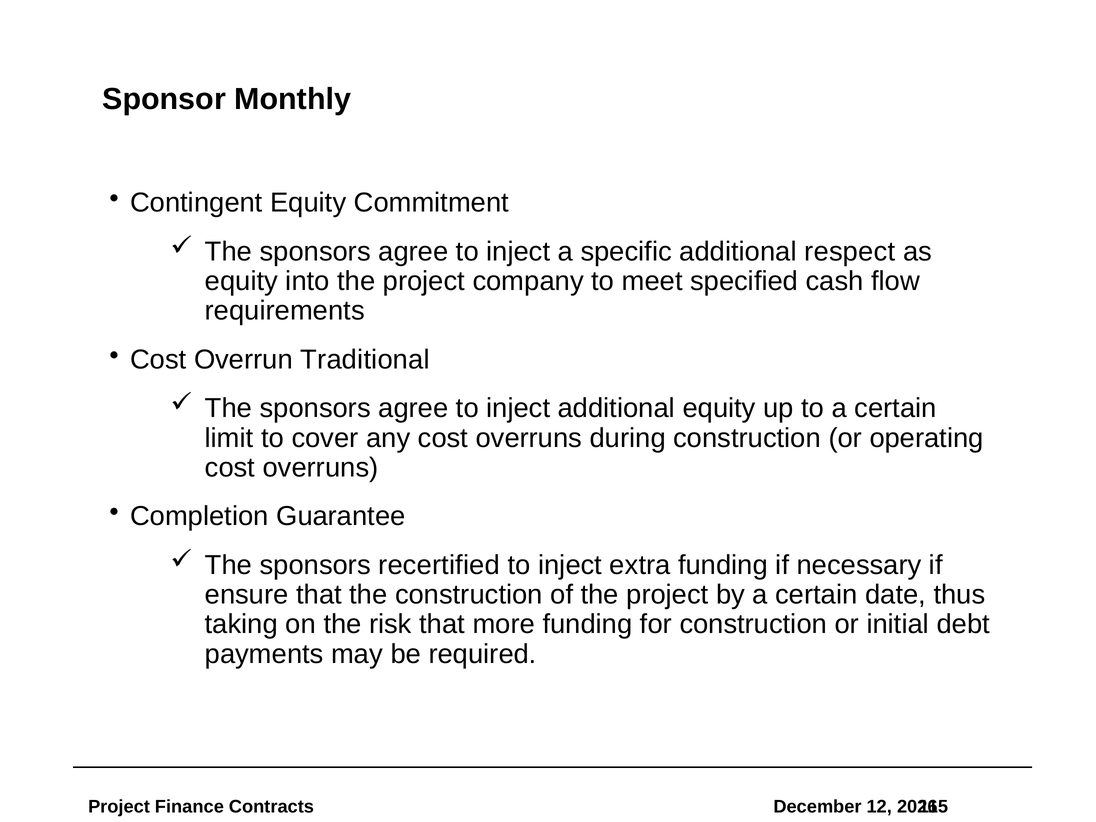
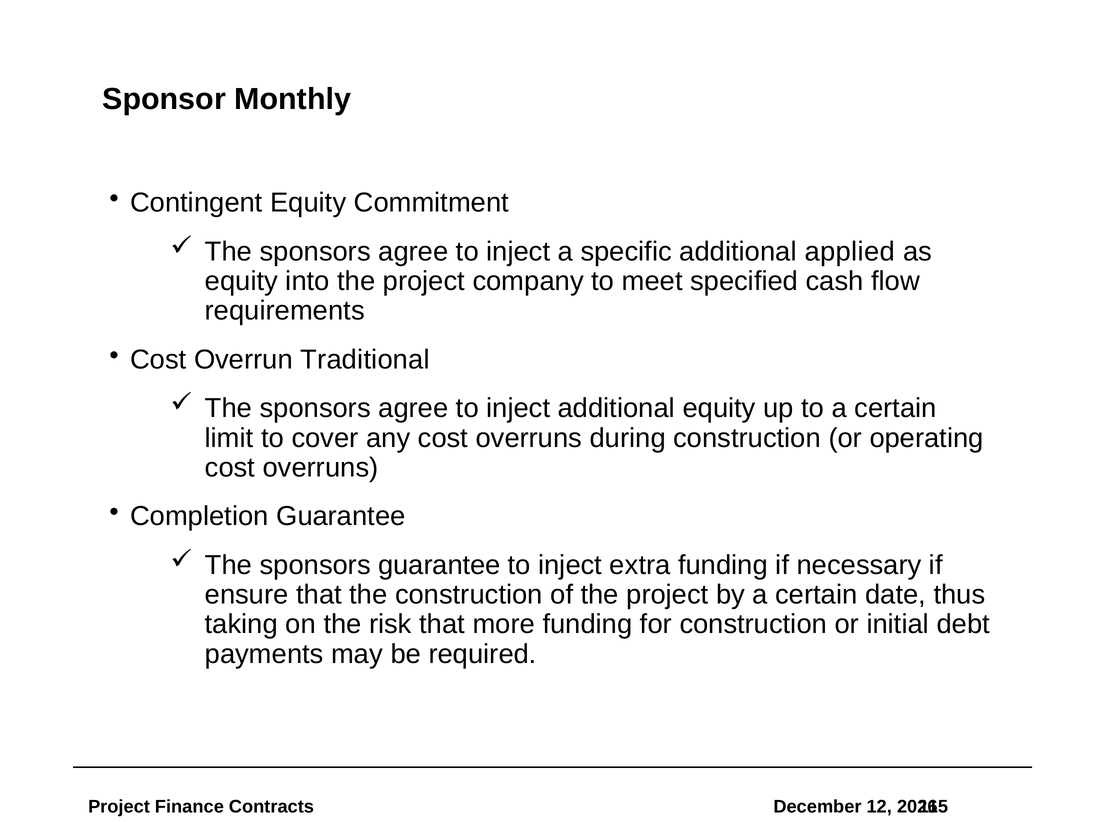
respect: respect -> applied
sponsors recertified: recertified -> guarantee
